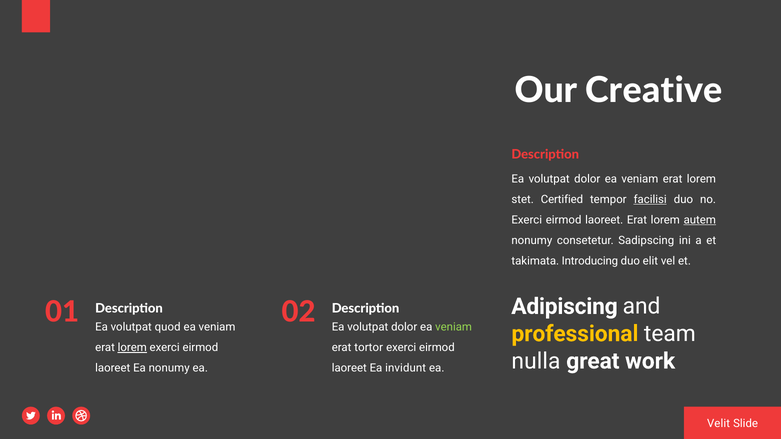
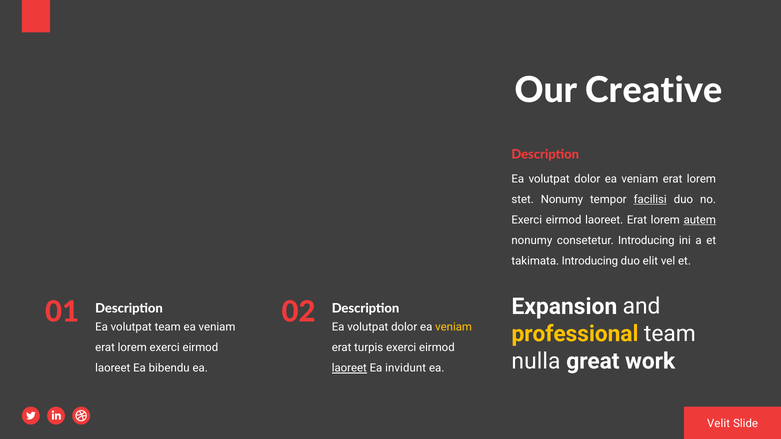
stet Certified: Certified -> Nonumy
consetetur Sadipscing: Sadipscing -> Introducing
Adipiscing: Adipiscing -> Expansion
volutpat quod: quod -> team
veniam at (454, 327) colour: light green -> yellow
lorem at (132, 348) underline: present -> none
tortor: tortor -> turpis
Ea nonumy: nonumy -> bibendu
laoreet at (349, 368) underline: none -> present
